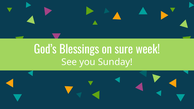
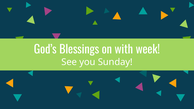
sure: sure -> with
